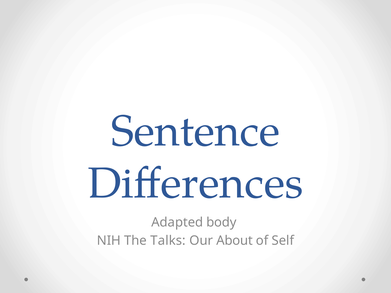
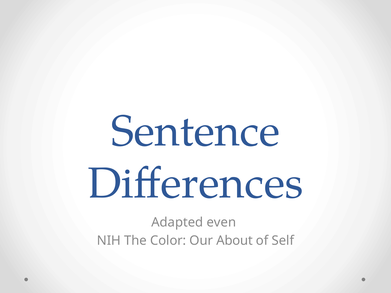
body: body -> even
Talks: Talks -> Color
